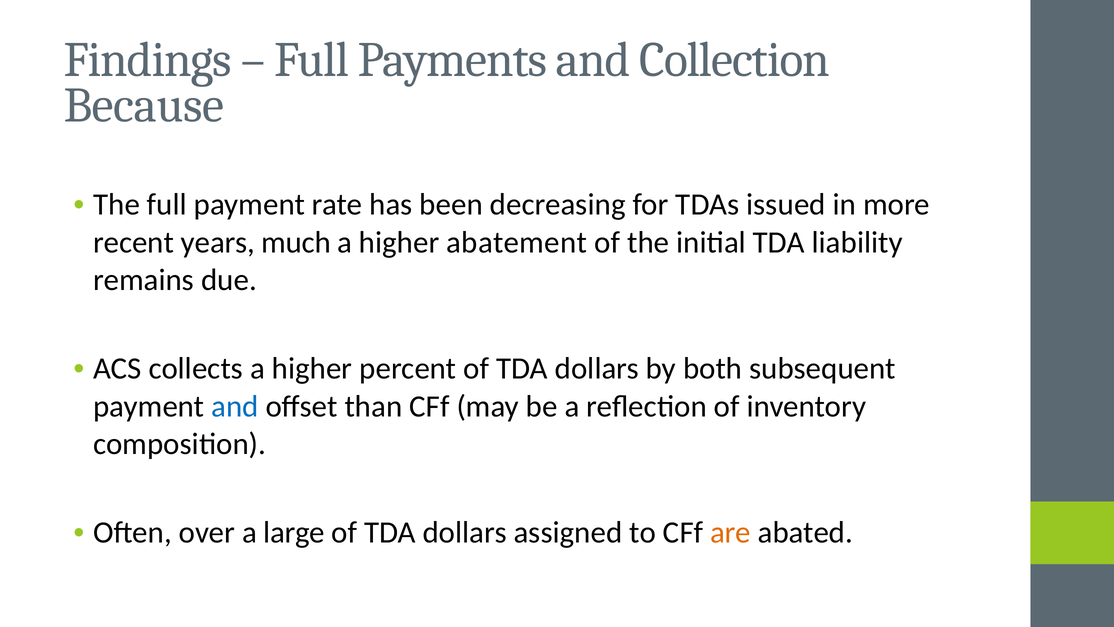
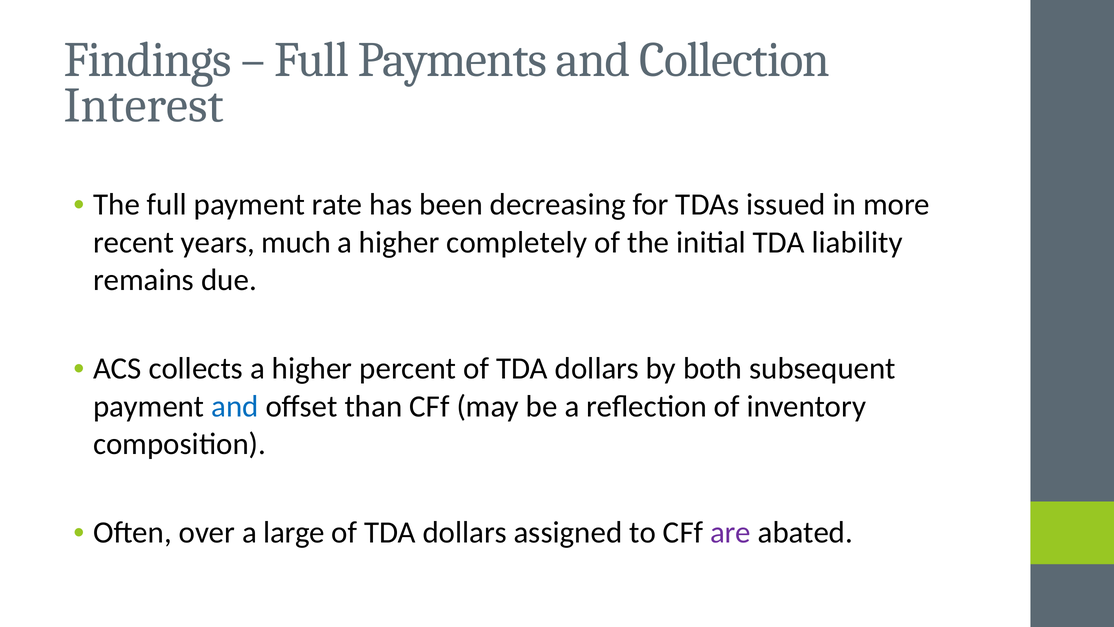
Because: Because -> Interest
abatement: abatement -> completely
are colour: orange -> purple
